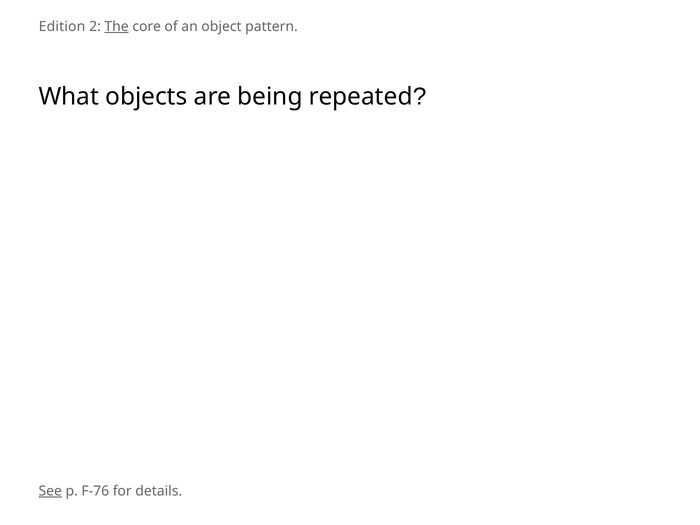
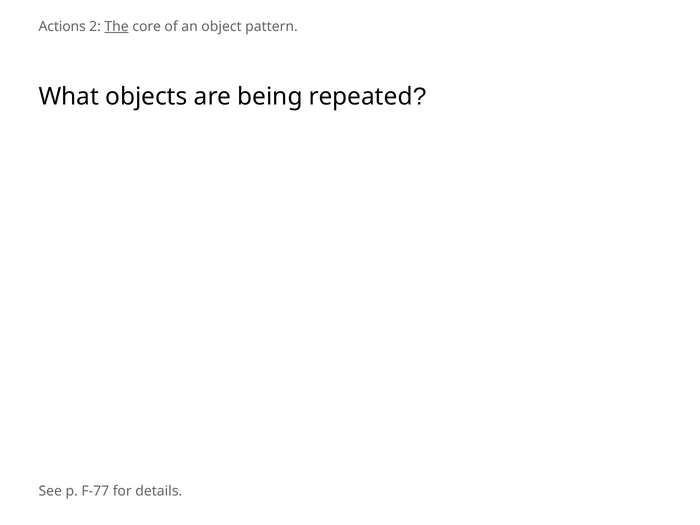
Edition: Edition -> Actions
See underline: present -> none
F-76: F-76 -> F-77
